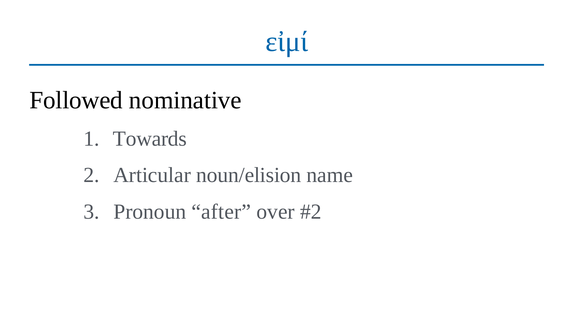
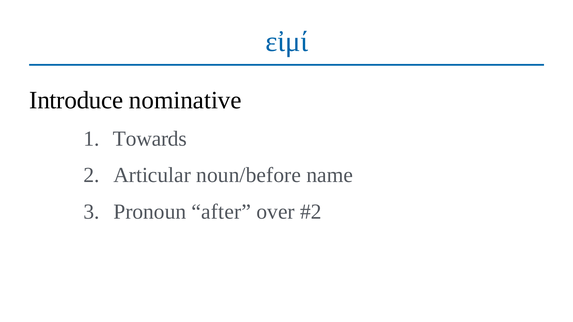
Followed: Followed -> Introduce
noun/elision: noun/elision -> noun/before
